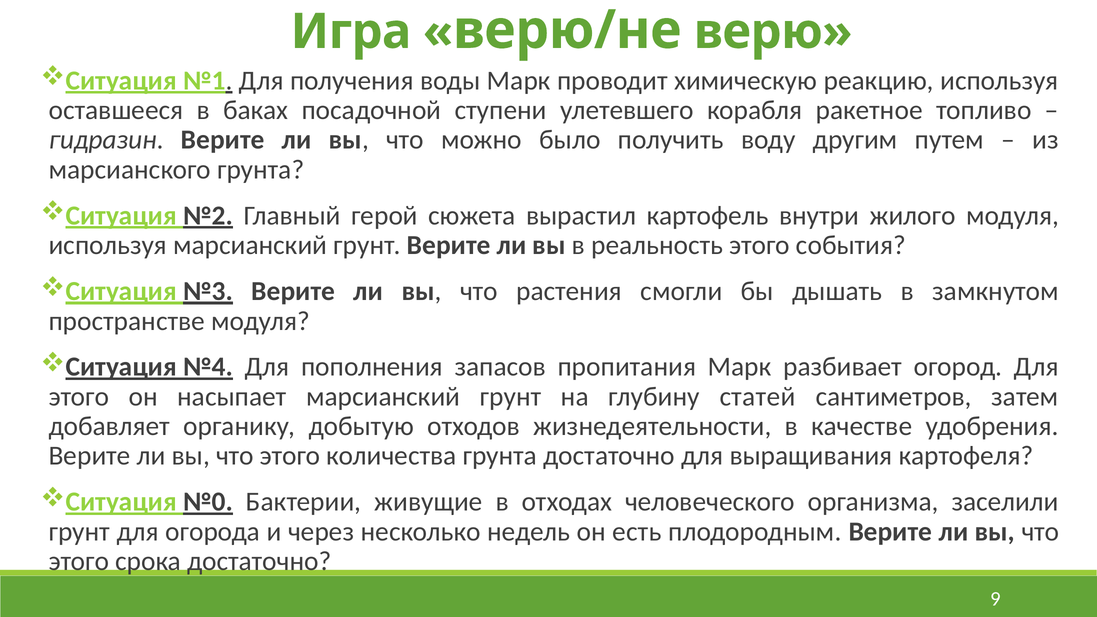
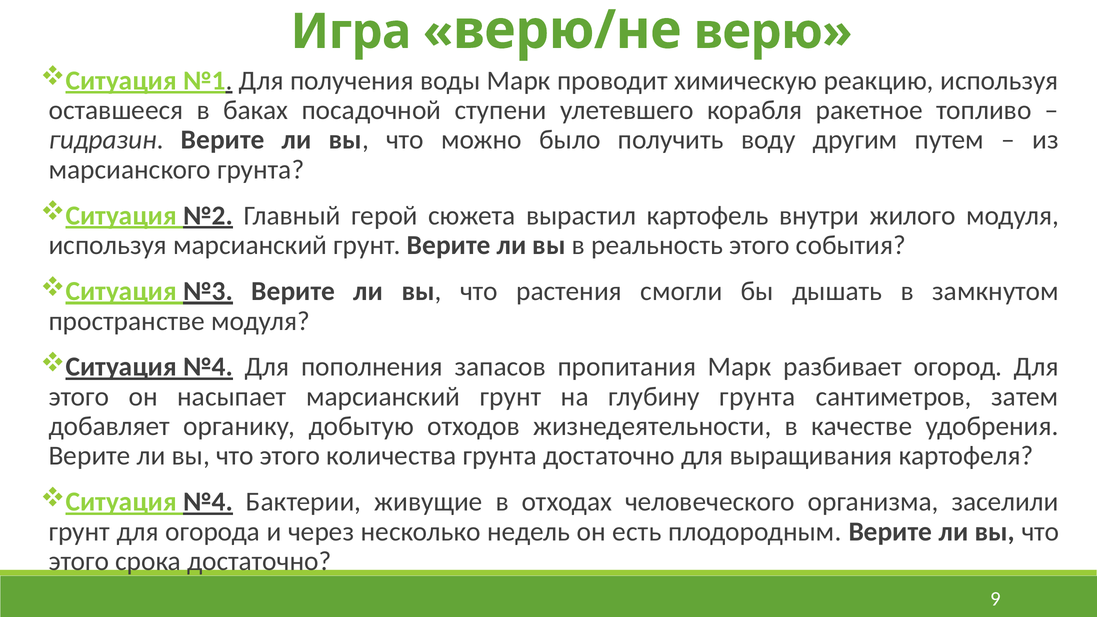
глубину статей: статей -> грунта
№0 at (208, 502): №0 -> №4
